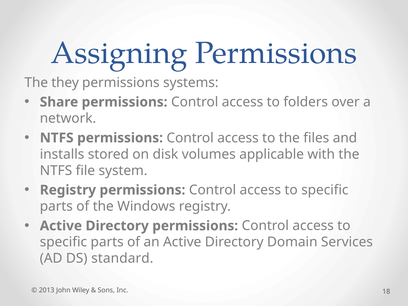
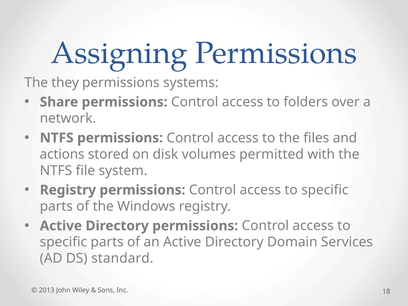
installs: installs -> actions
applicable: applicable -> permitted
